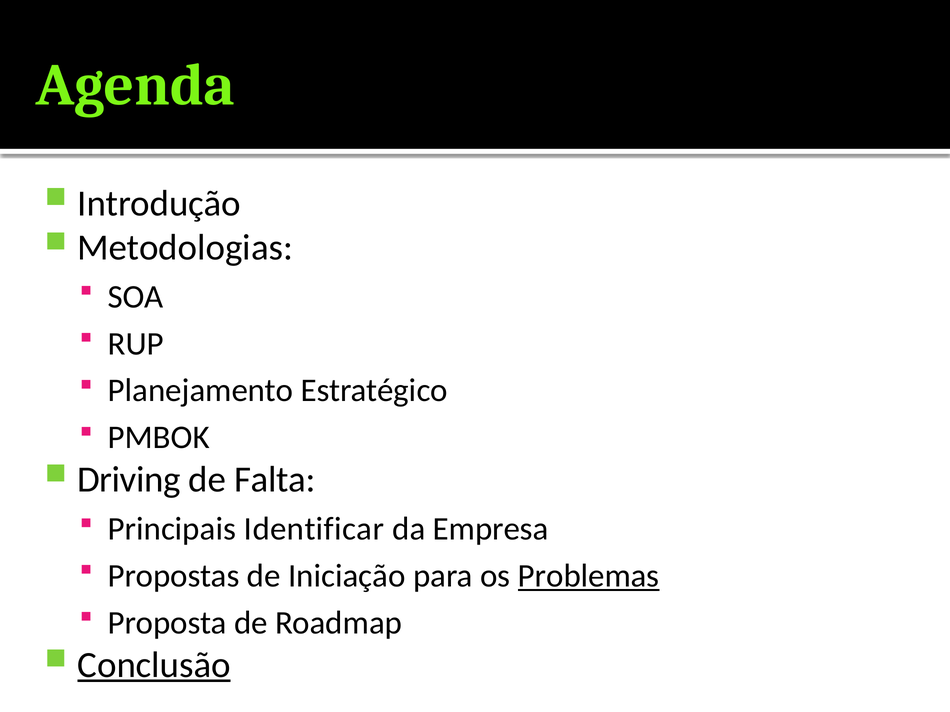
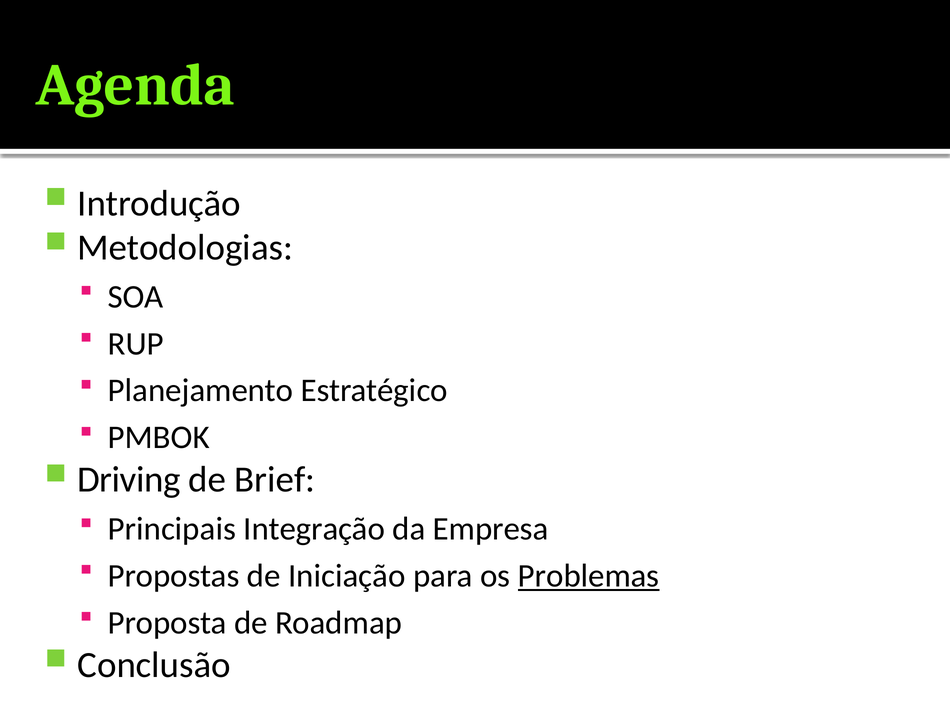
Falta: Falta -> Brief
Identificar: Identificar -> Integração
Conclusão underline: present -> none
